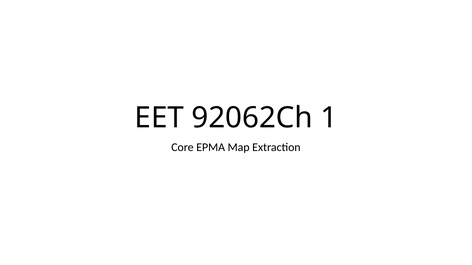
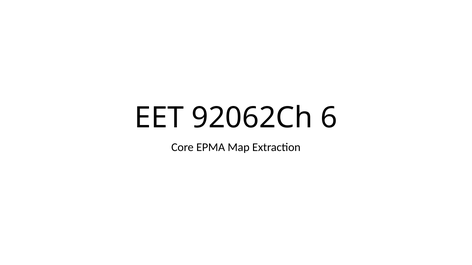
1: 1 -> 6
